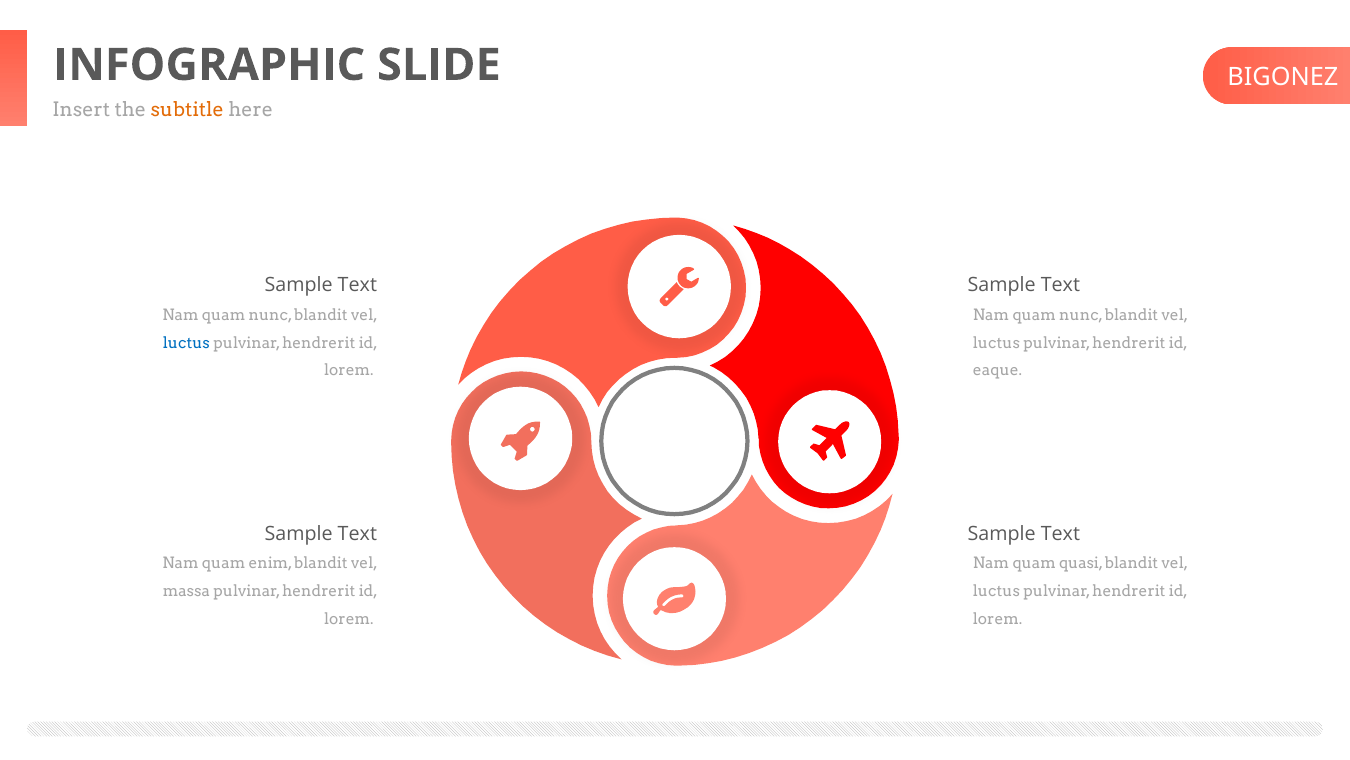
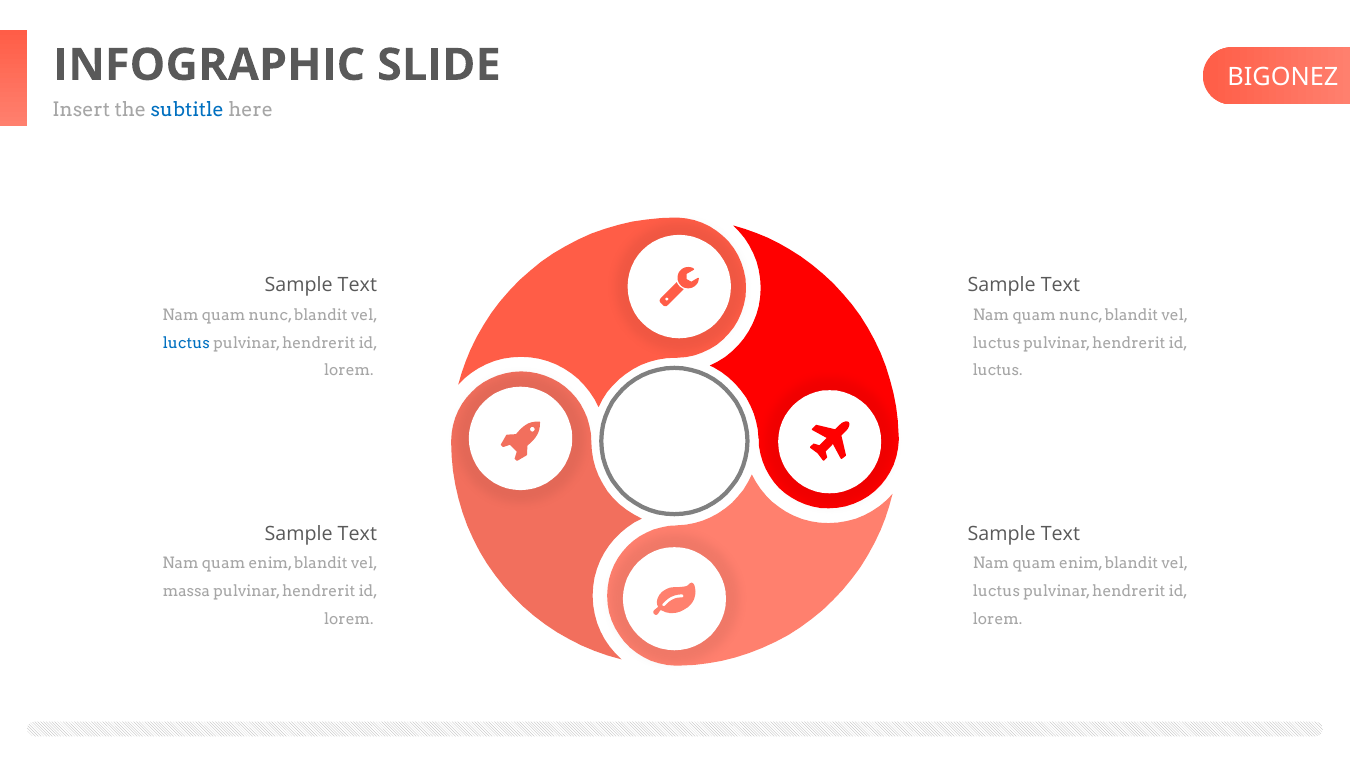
subtitle colour: orange -> blue
eaque at (998, 371): eaque -> luctus
quasi at (1081, 563): quasi -> enim
